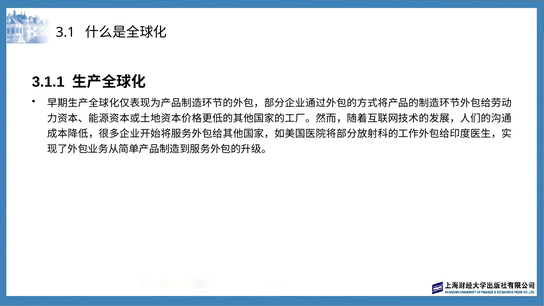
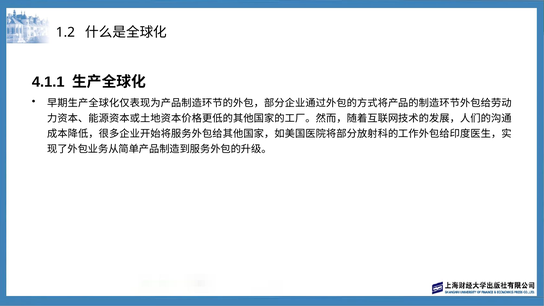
3.1: 3.1 -> 1.2
3.1.1: 3.1.1 -> 4.1.1
